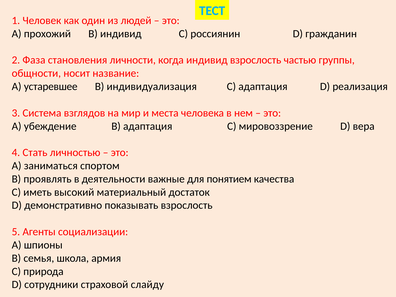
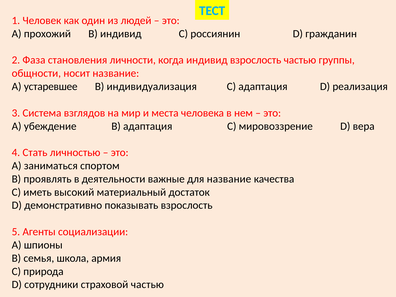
для понятием: понятием -> название
страховой слайду: слайду -> частью
